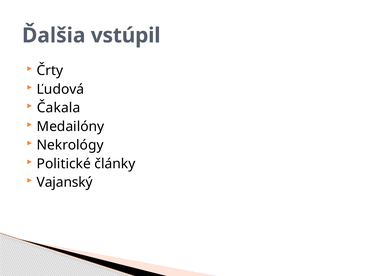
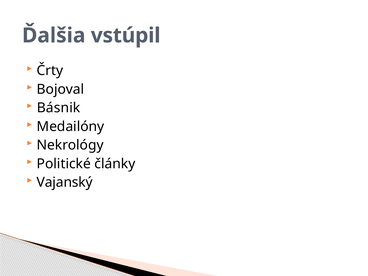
Ľudová: Ľudová -> Bojoval
Čakala: Čakala -> Básnik
